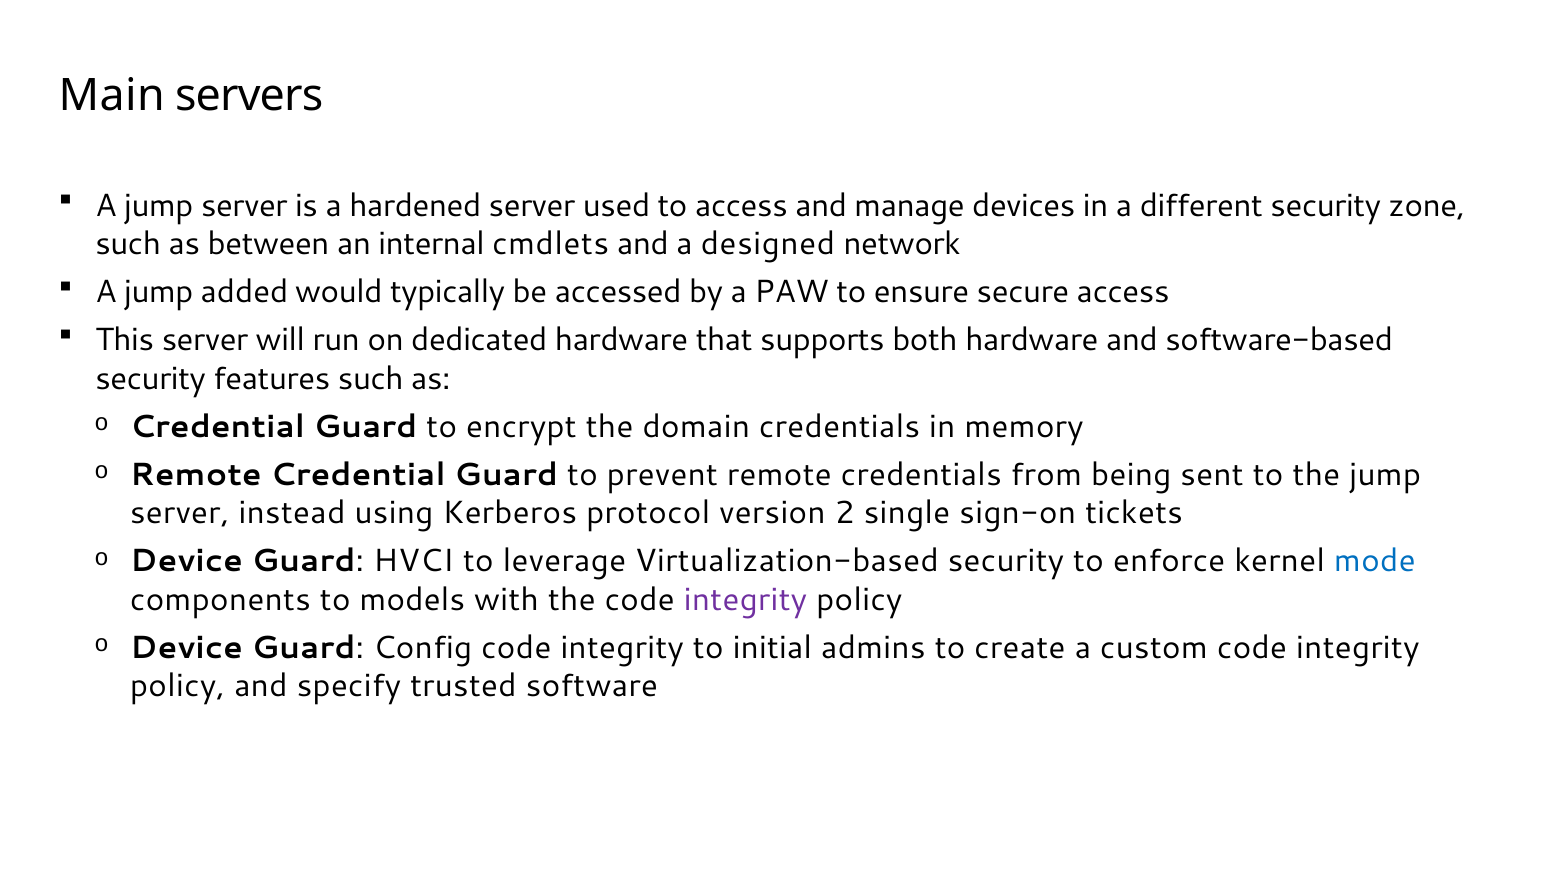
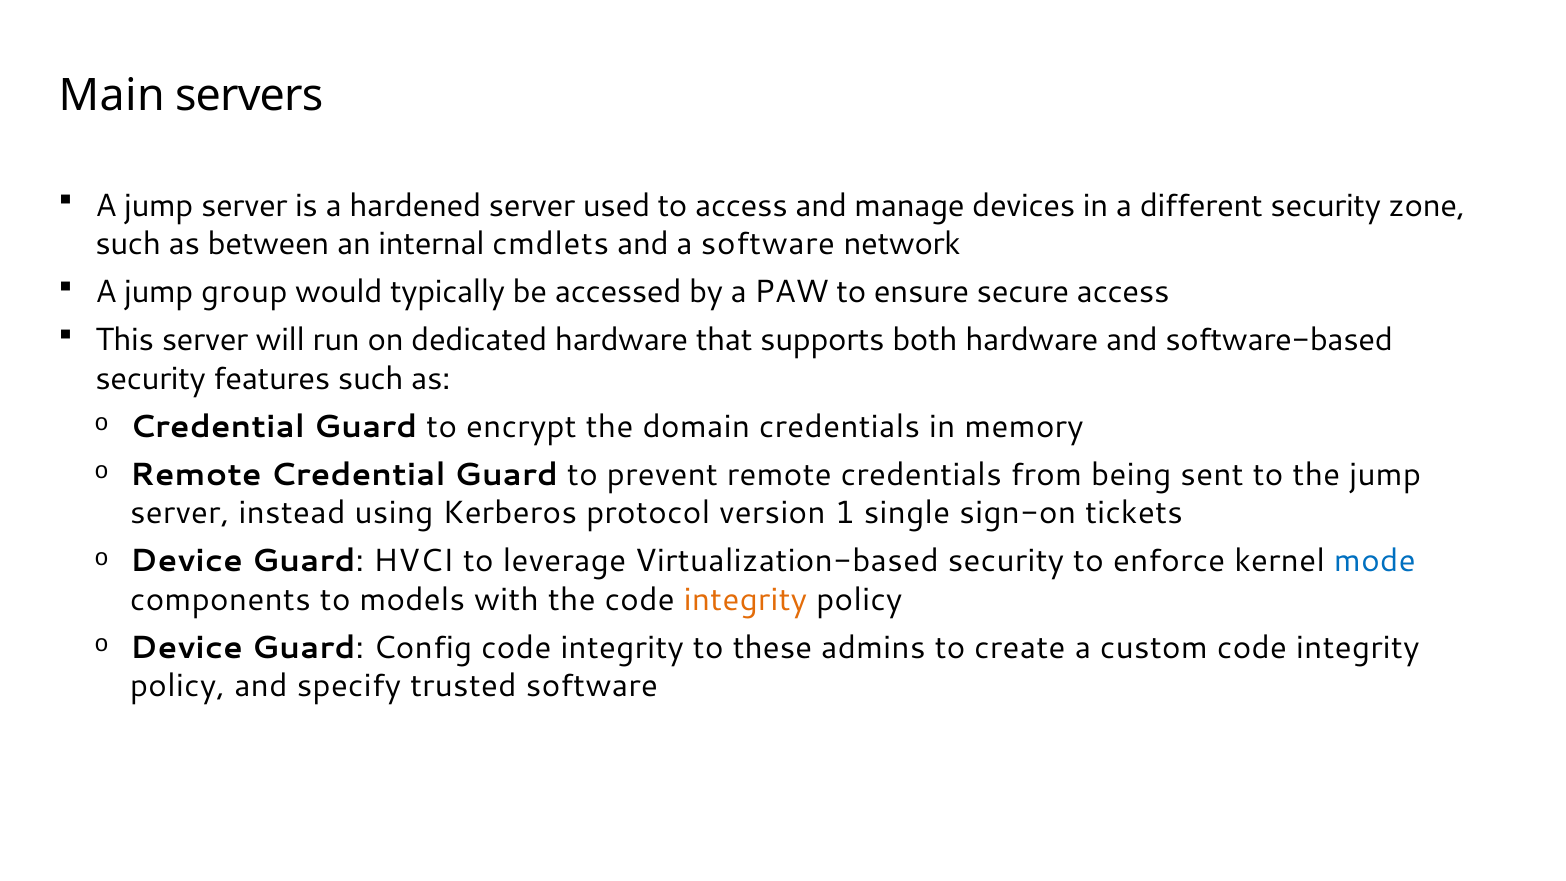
a designed: designed -> software
added: added -> group
2: 2 -> 1
integrity at (745, 599) colour: purple -> orange
initial: initial -> these
